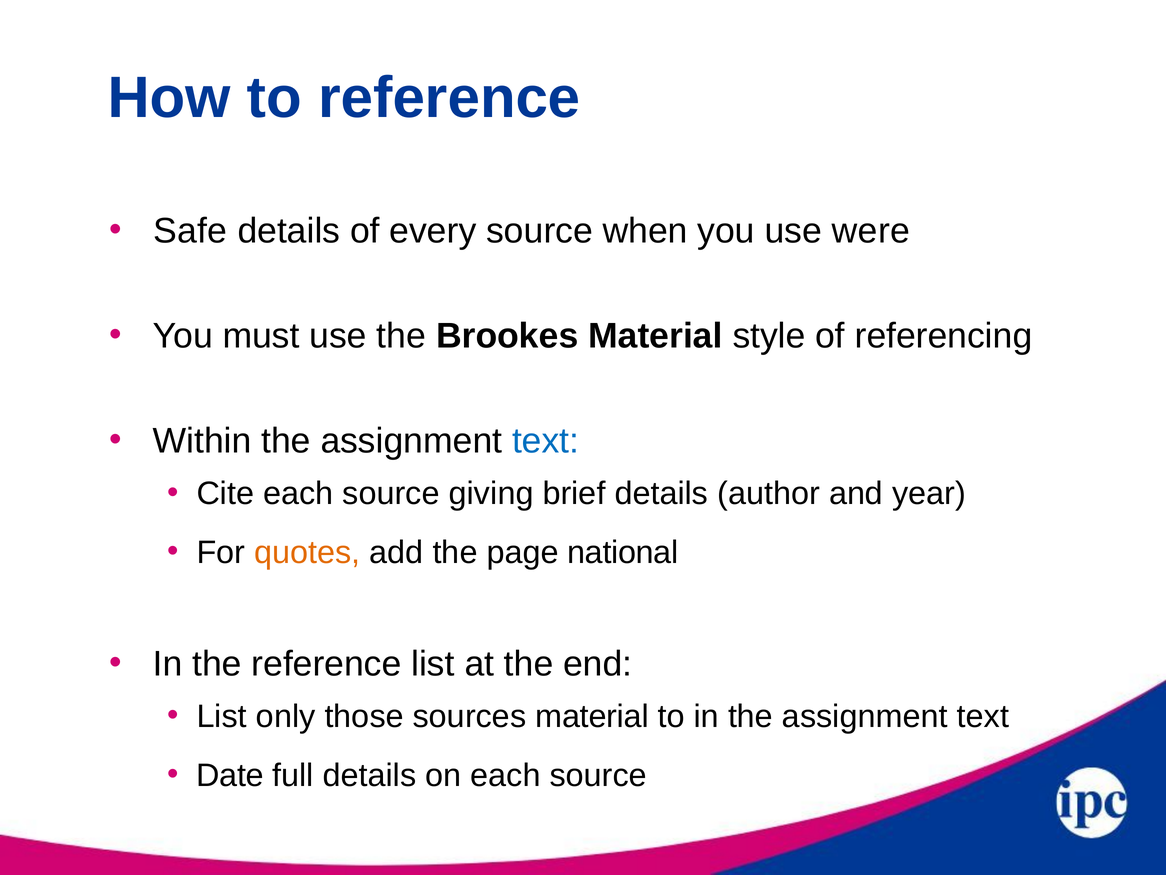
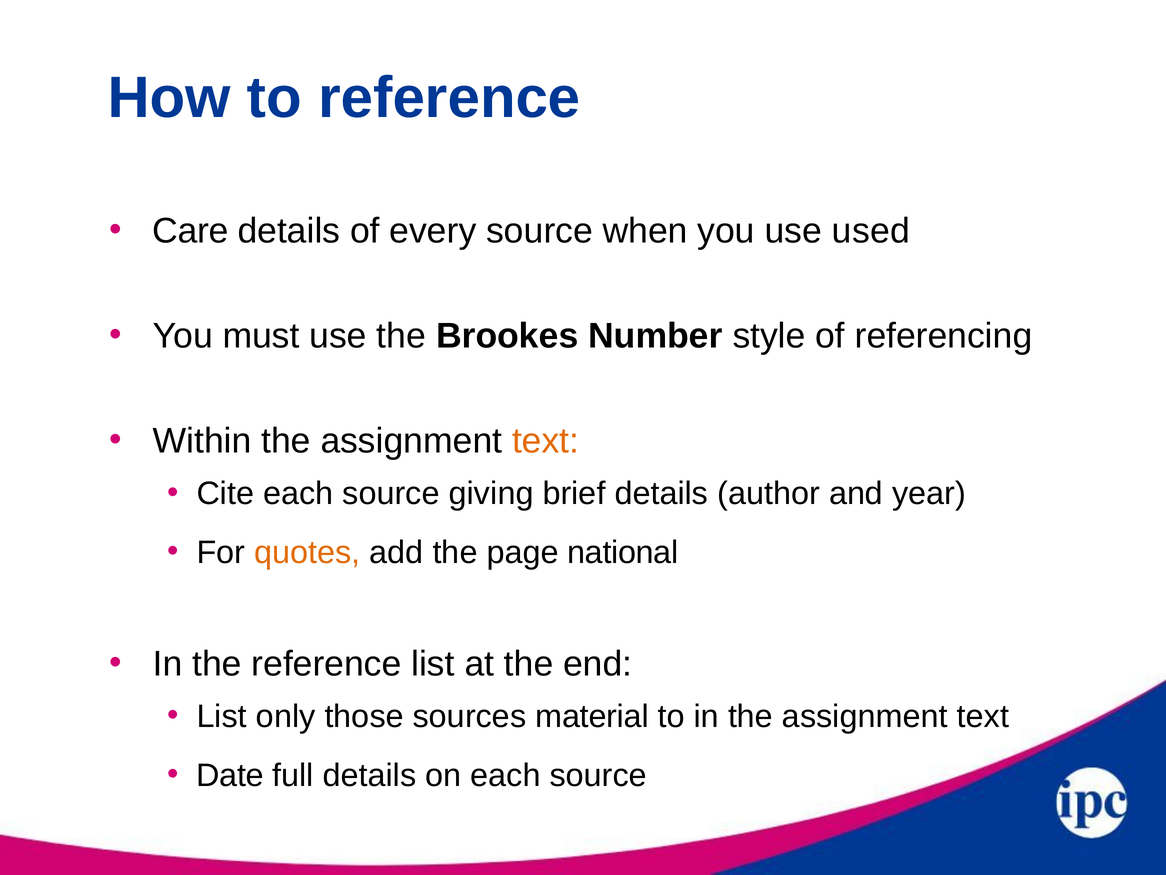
Safe: Safe -> Care
were: were -> used
Brookes Material: Material -> Number
text at (546, 441) colour: blue -> orange
